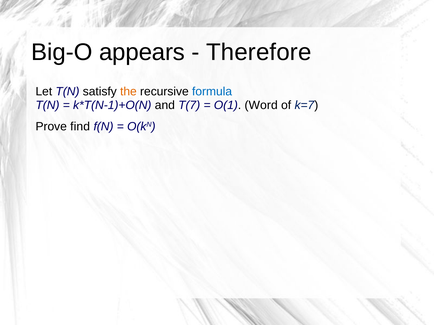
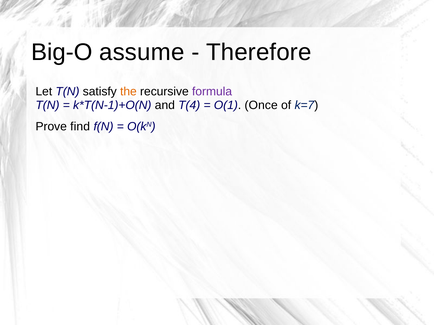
appears: appears -> assume
formula colour: blue -> purple
T(7: T(7 -> T(4
Word: Word -> Once
